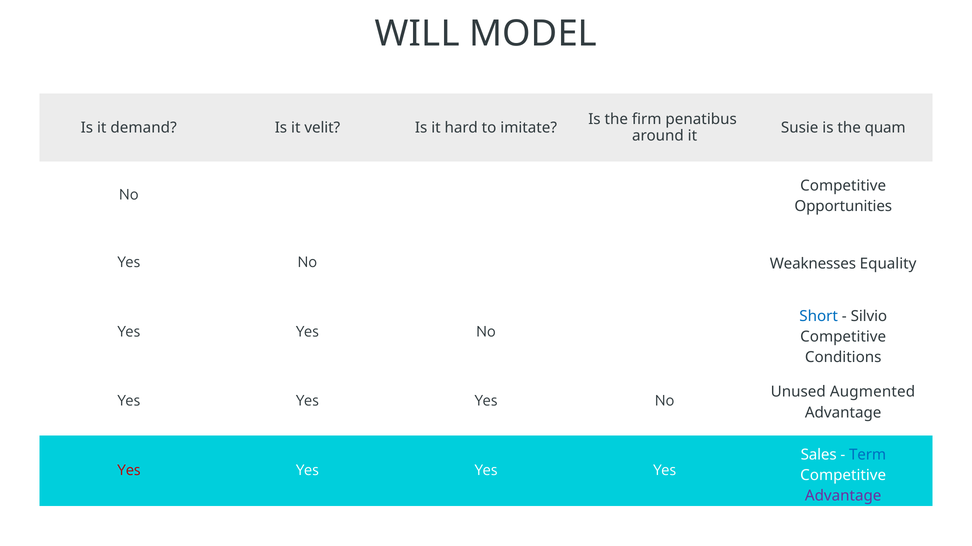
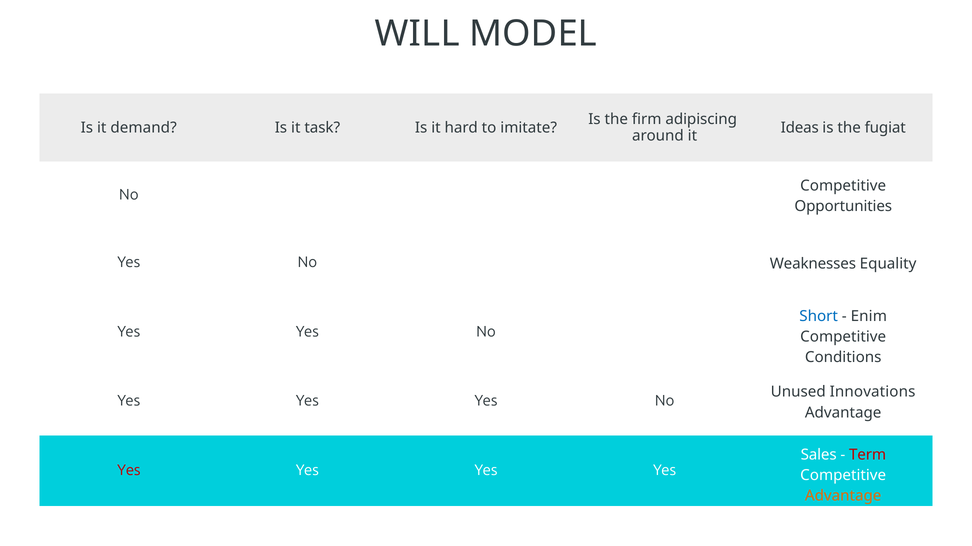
penatibus: penatibus -> adipiscing
velit: velit -> task
Susie: Susie -> Ideas
quam: quam -> fugiat
Silvio: Silvio -> Enim
Augmented: Augmented -> Innovations
Term colour: blue -> red
Advantage at (843, 496) colour: purple -> orange
